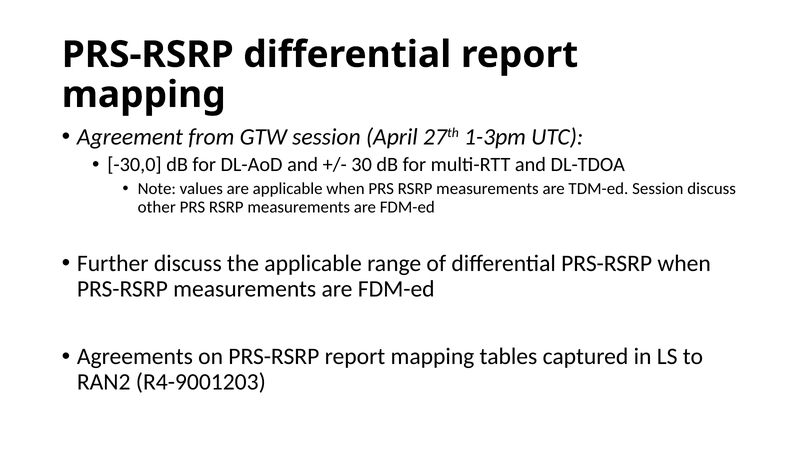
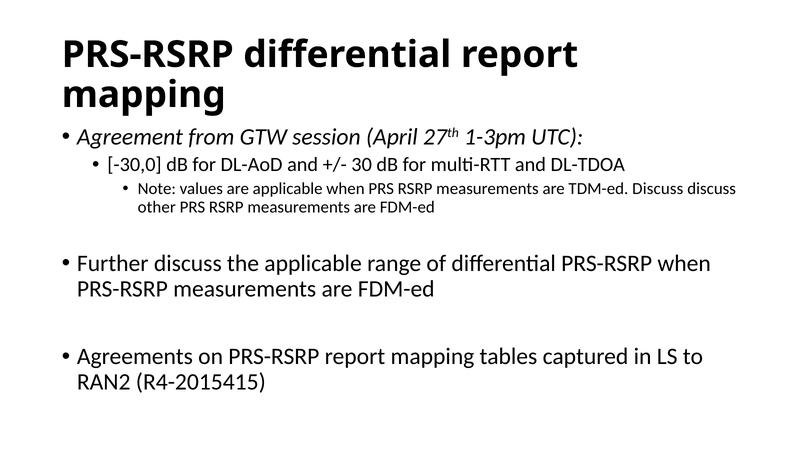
TDM-ed Session: Session -> Discuss
R4-9001203: R4-9001203 -> R4-2015415
